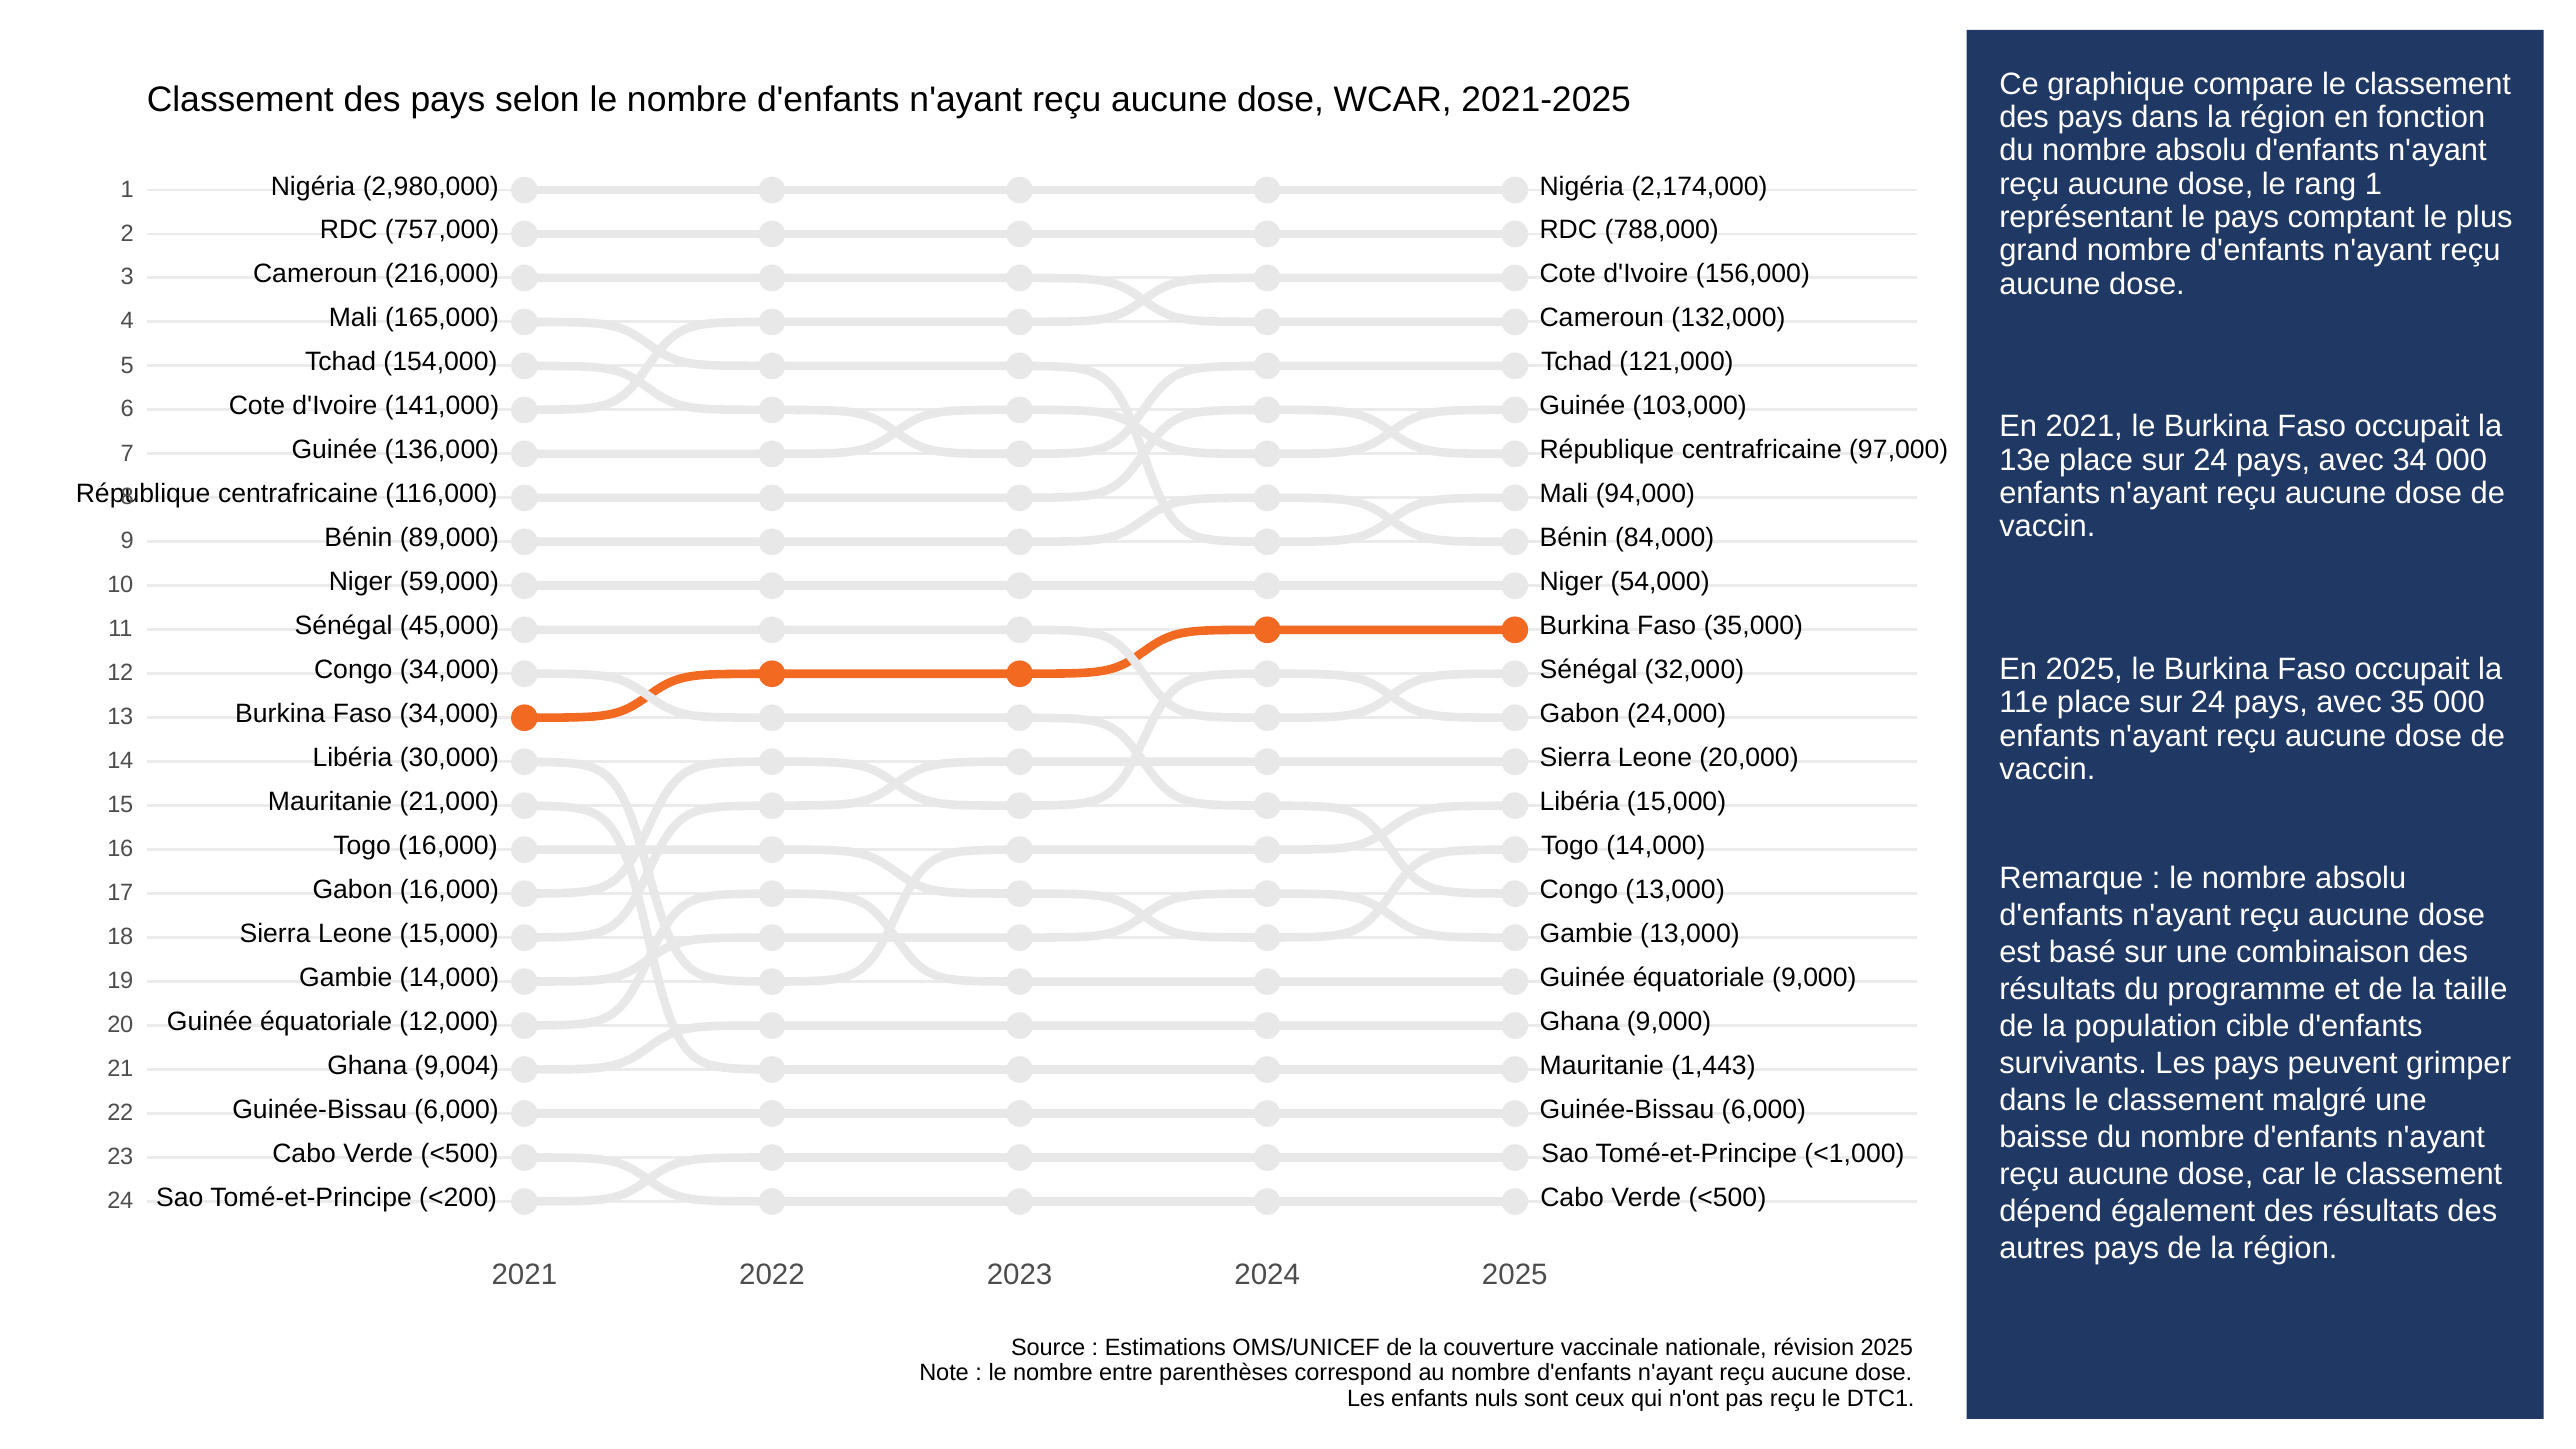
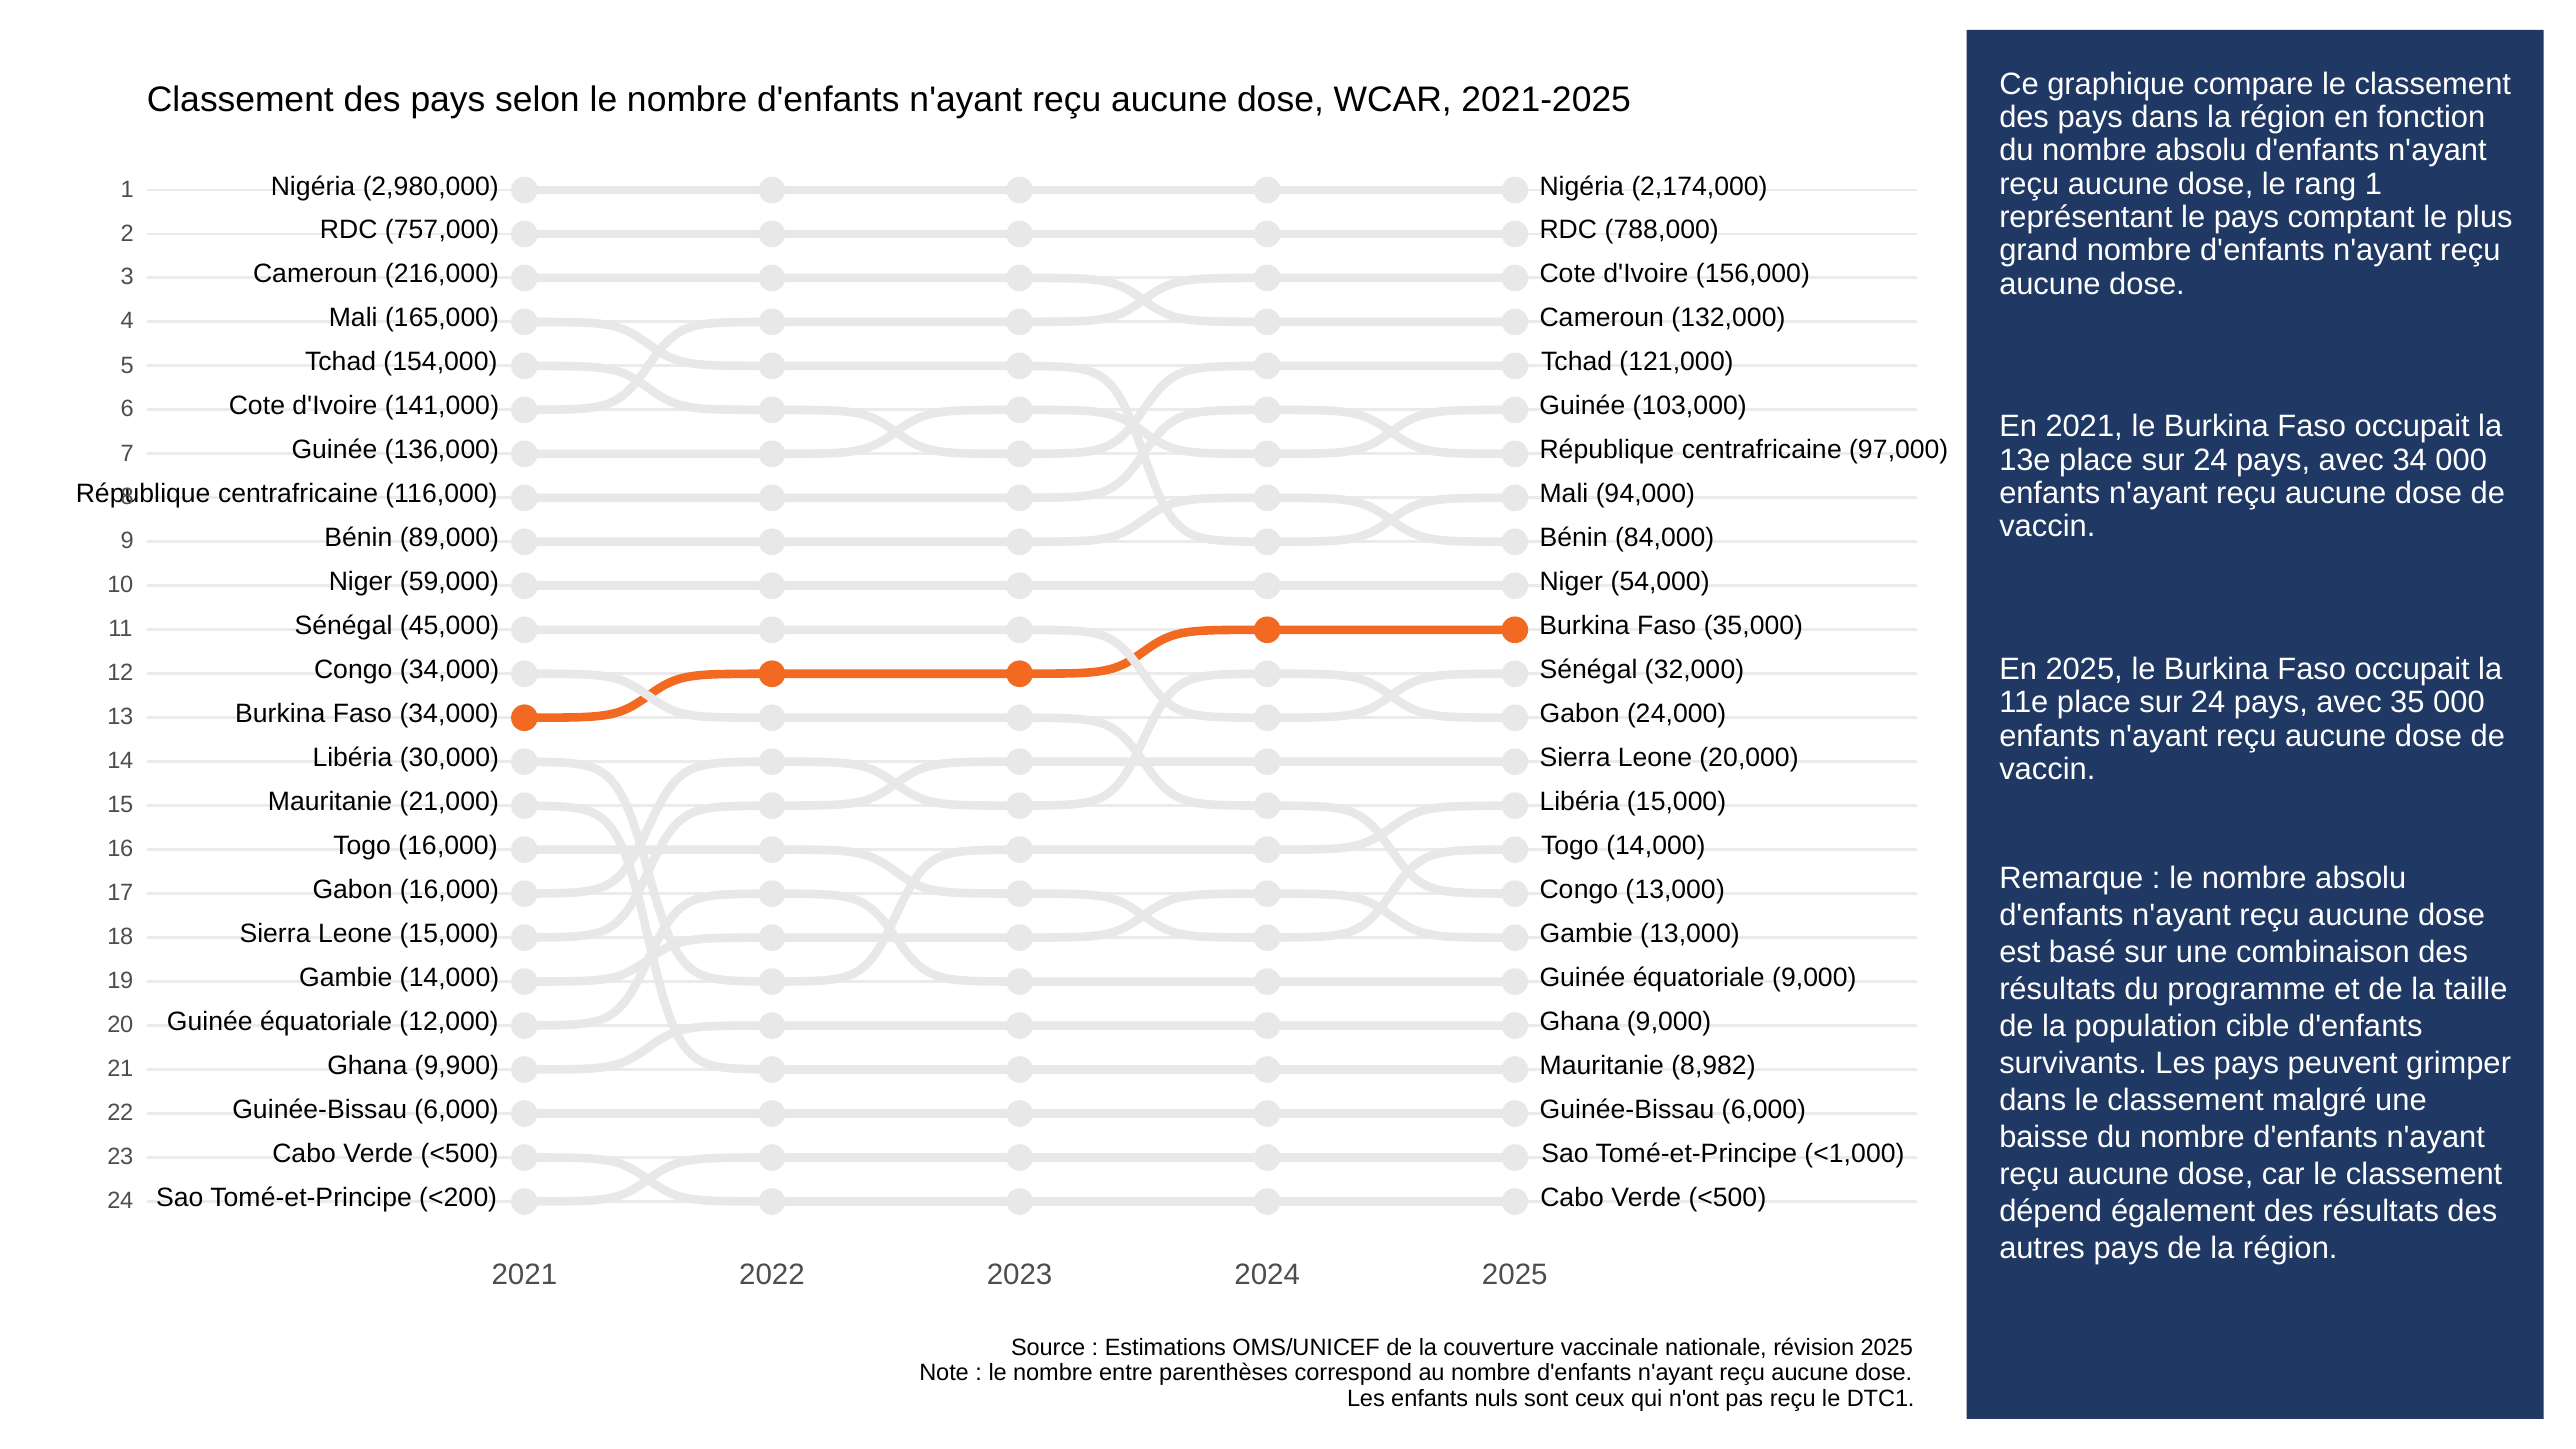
9,004: 9,004 -> 9,900
1,443: 1,443 -> 8,982
